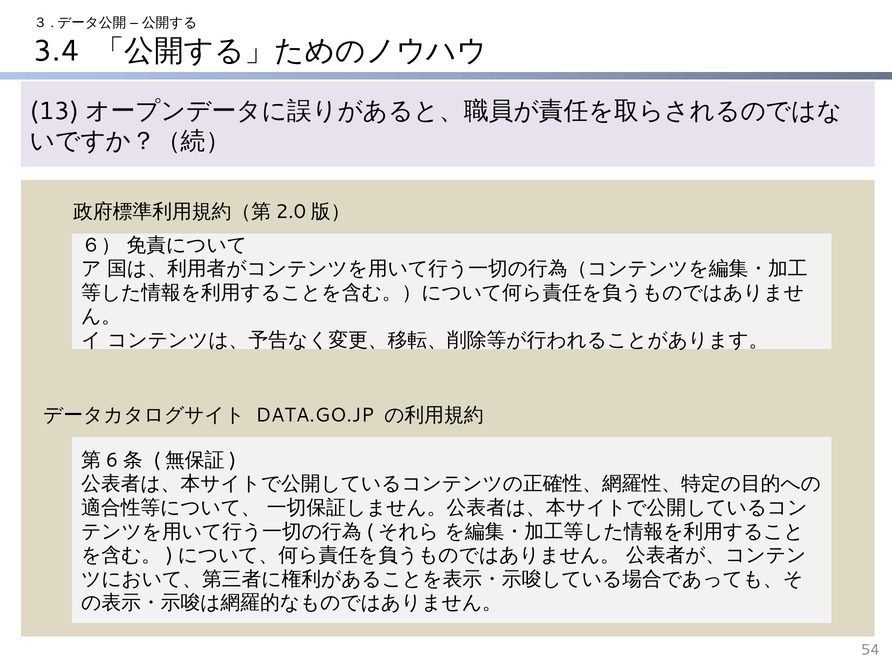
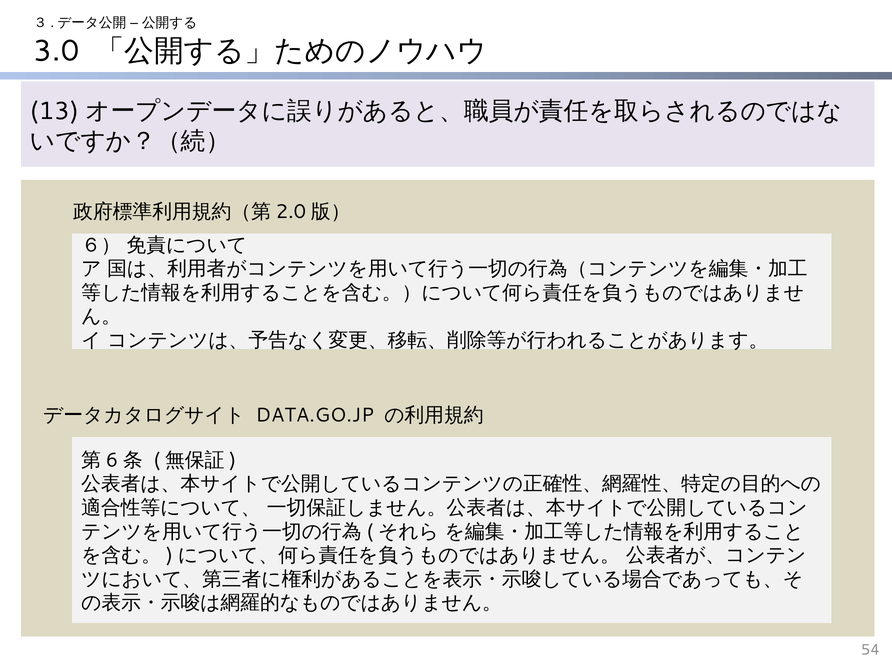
3.4: 3.4 -> 3.0
